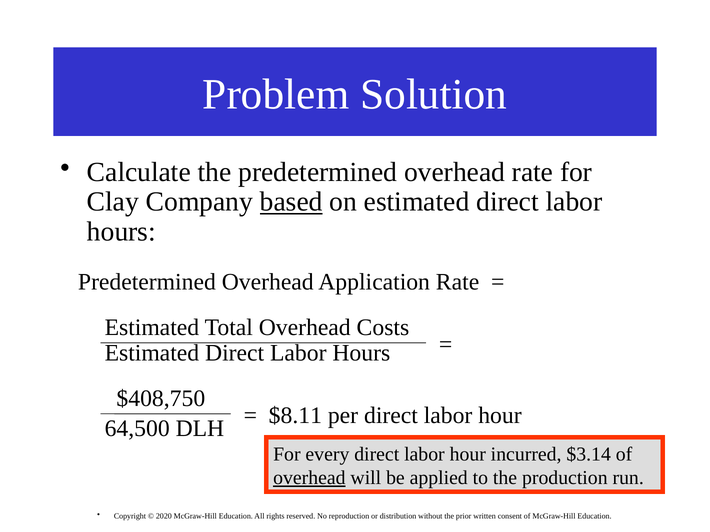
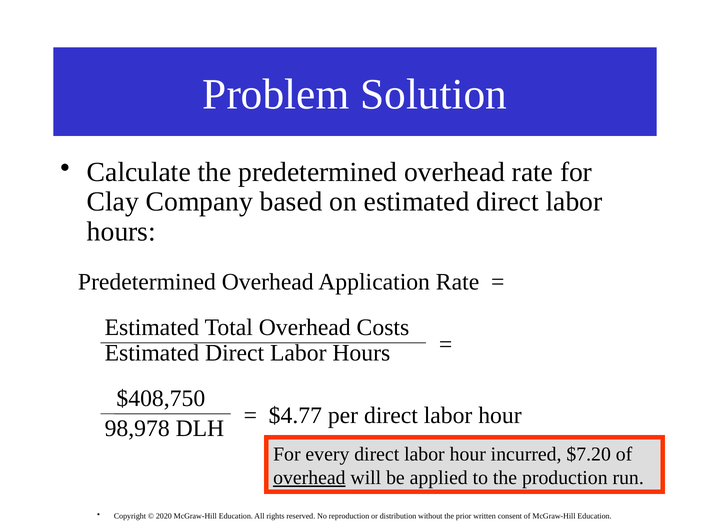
based underline: present -> none
$8.11: $8.11 -> $4.77
64,500: 64,500 -> 98,978
$3.14: $3.14 -> $7.20
